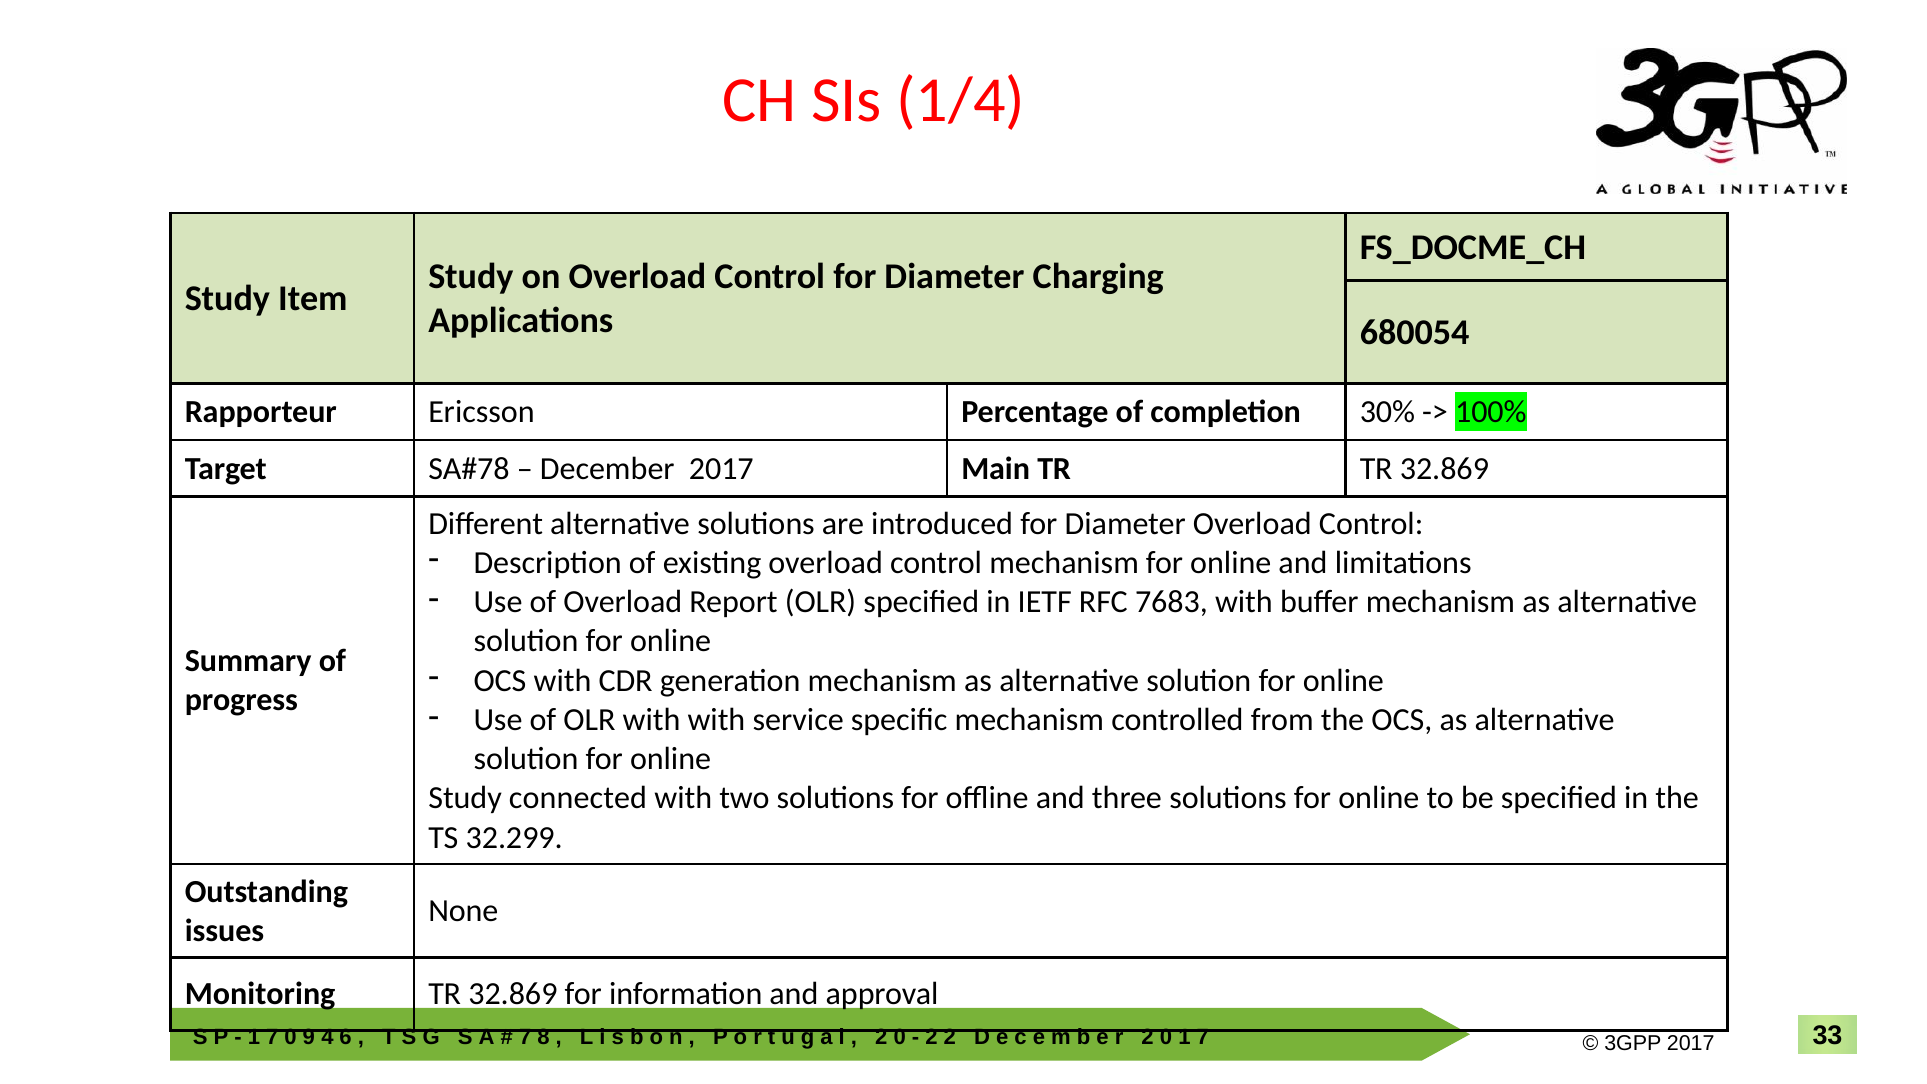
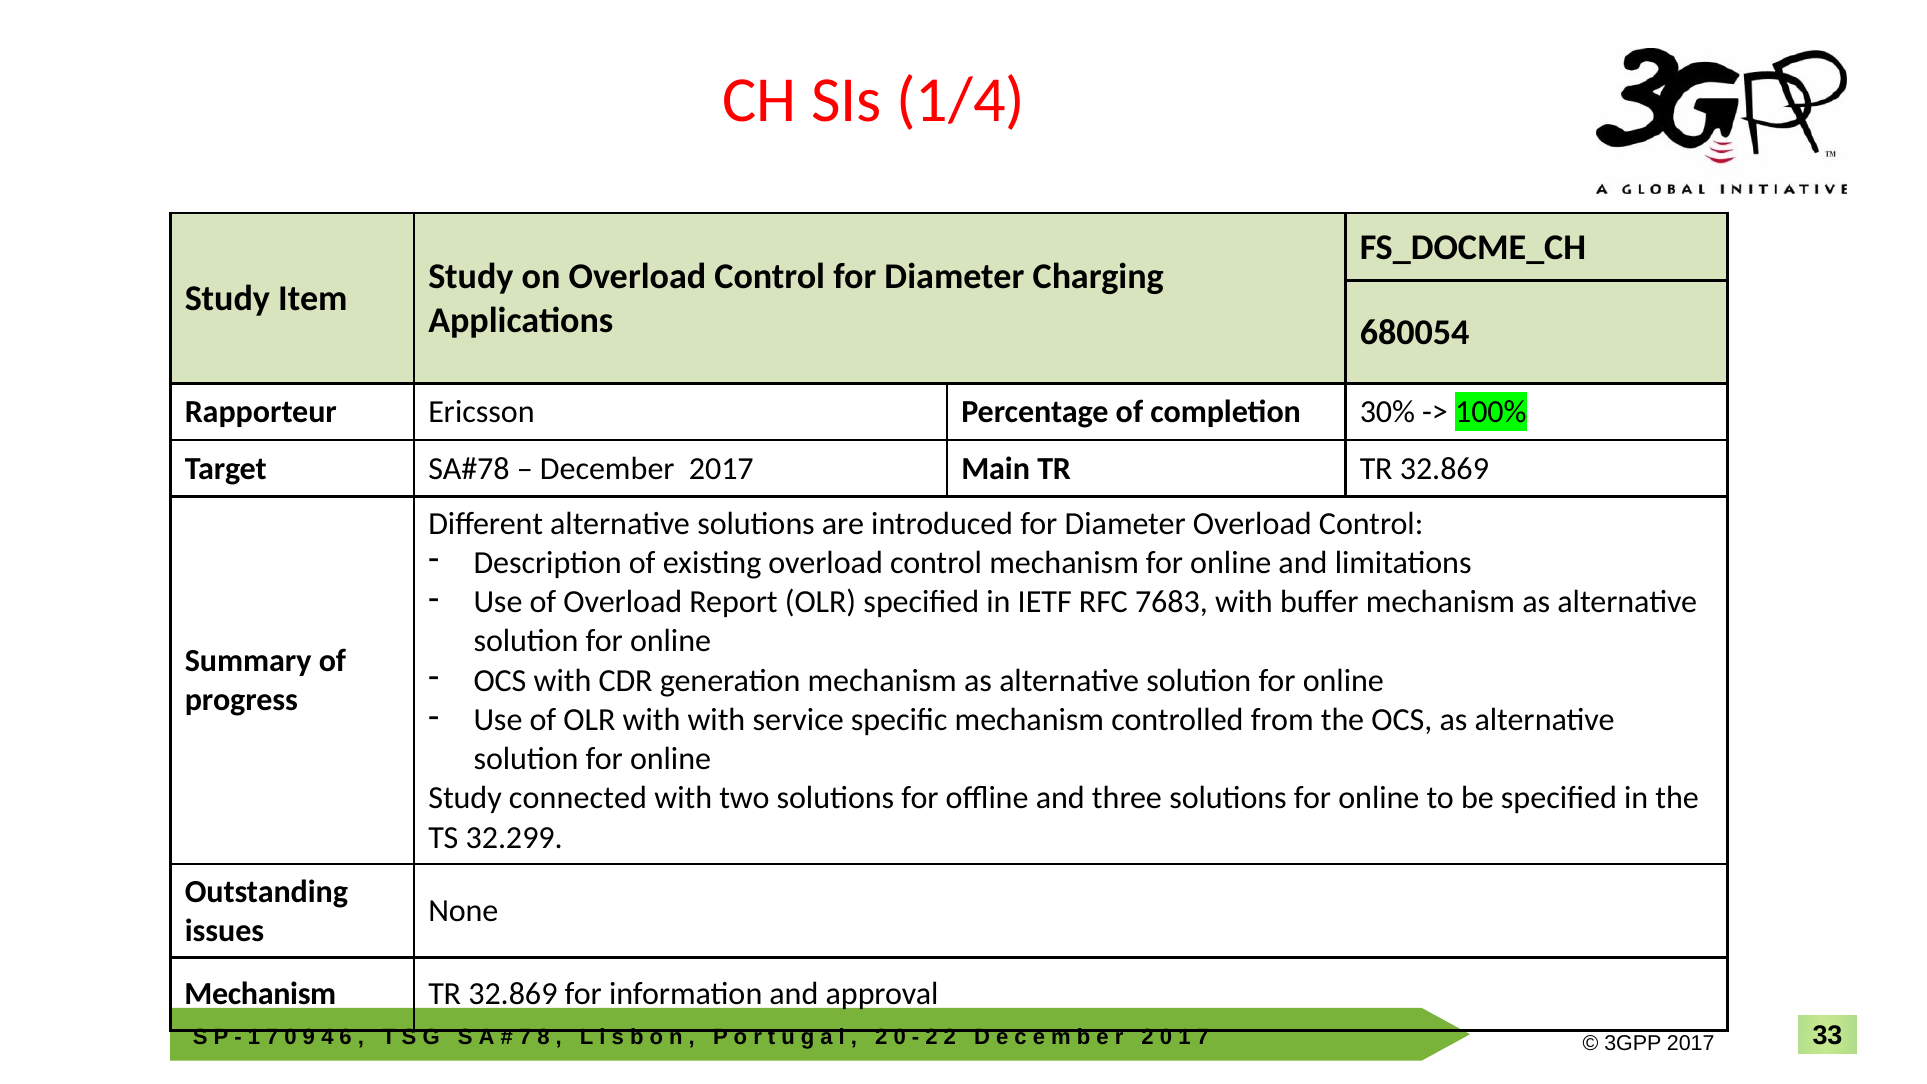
Monitoring at (260, 994): Monitoring -> Mechanism
